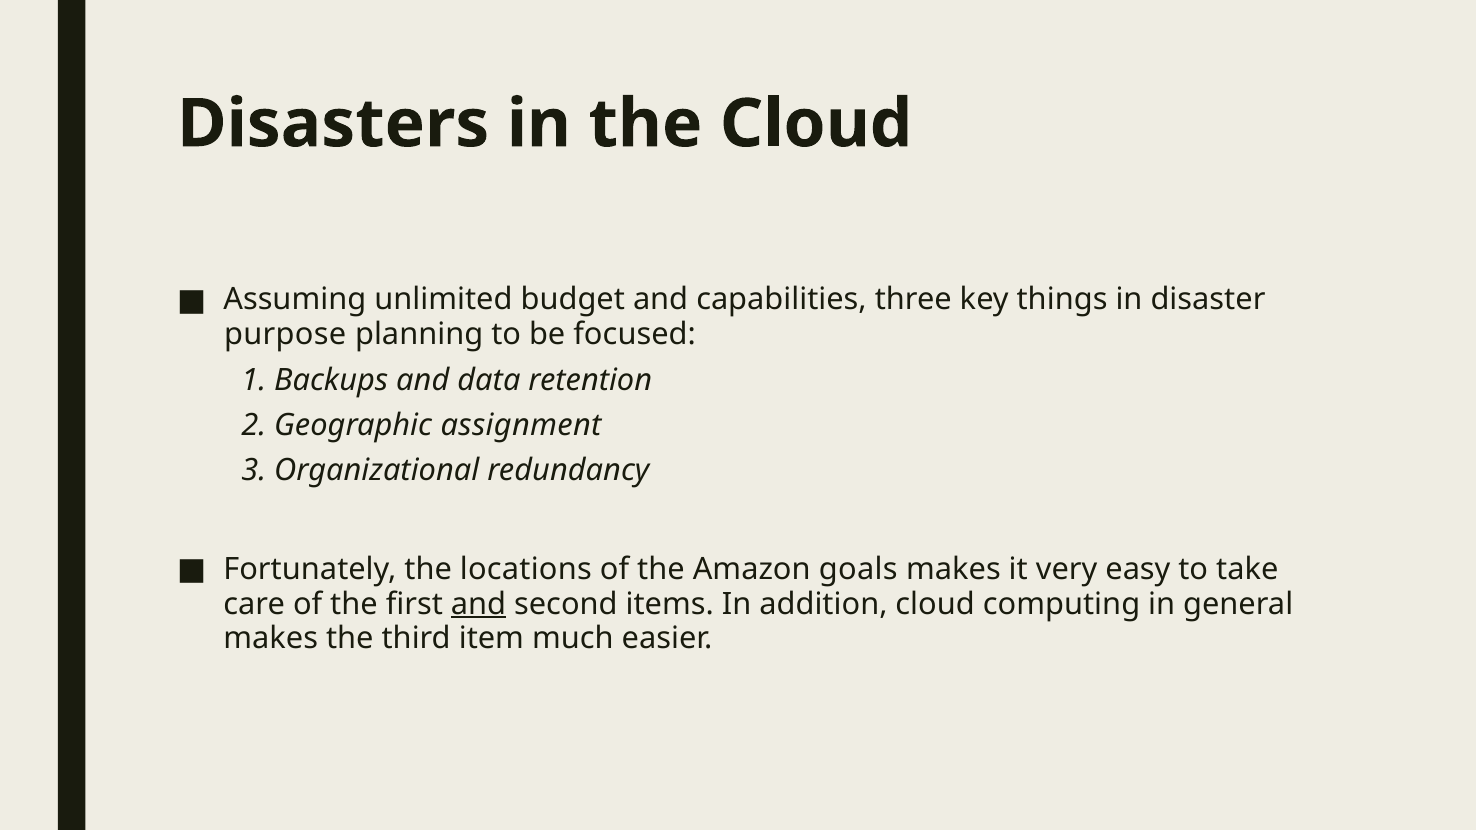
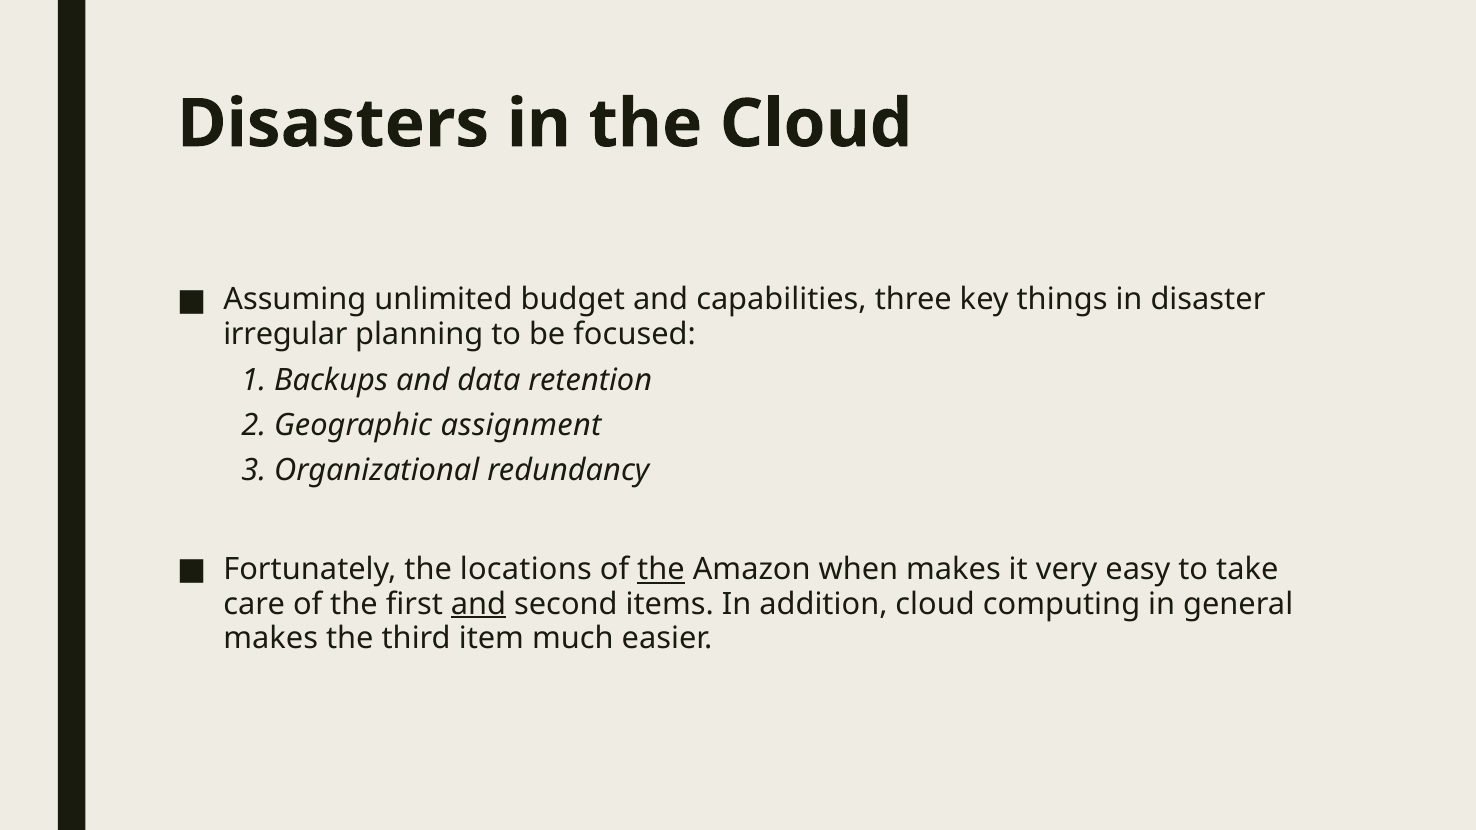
purpose: purpose -> irregular
the at (661, 570) underline: none -> present
goals: goals -> when
